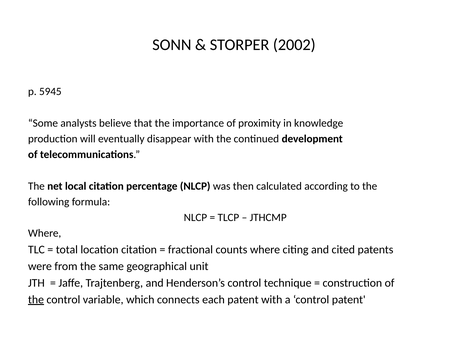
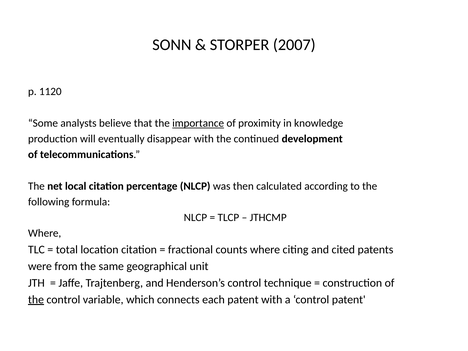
2002: 2002 -> 2007
5945: 5945 -> 1120
importance underline: none -> present
